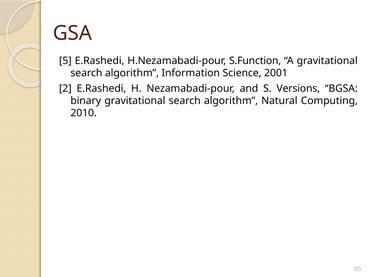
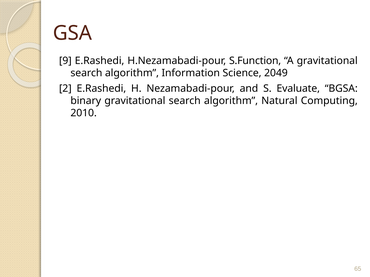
5: 5 -> 9
2001: 2001 -> 2049
Versions: Versions -> Evaluate
